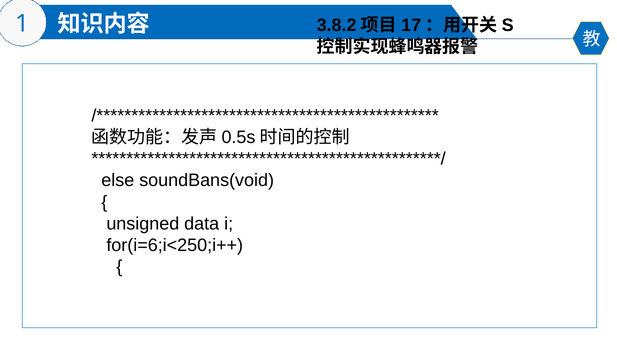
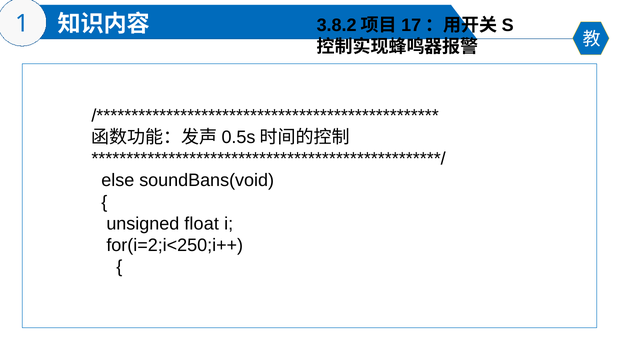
data: data -> float
for(i=6;i<250;i++: for(i=6;i<250;i++ -> for(i=2;i<250;i++
